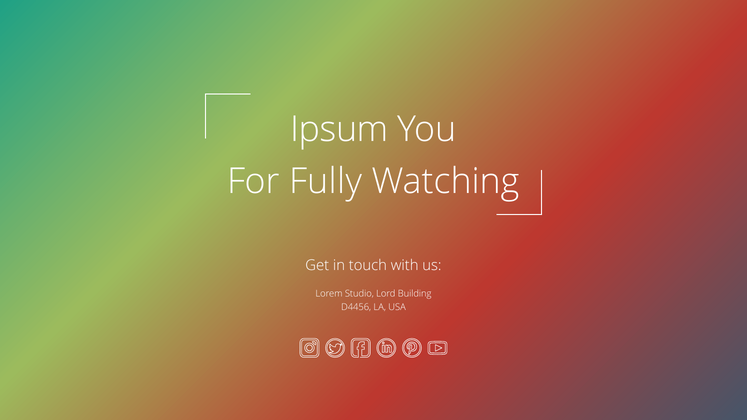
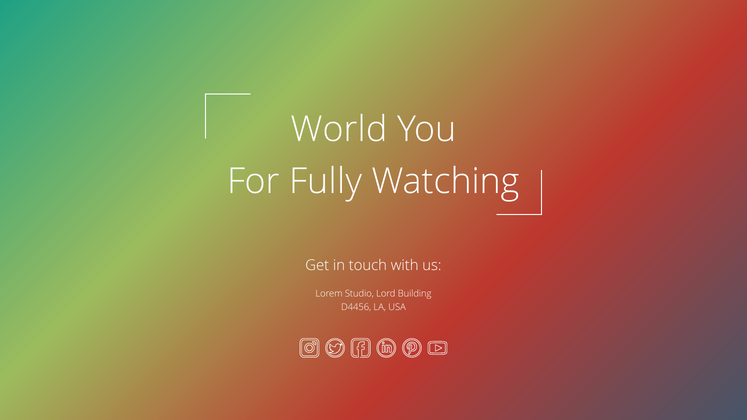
Ipsum: Ipsum -> World
